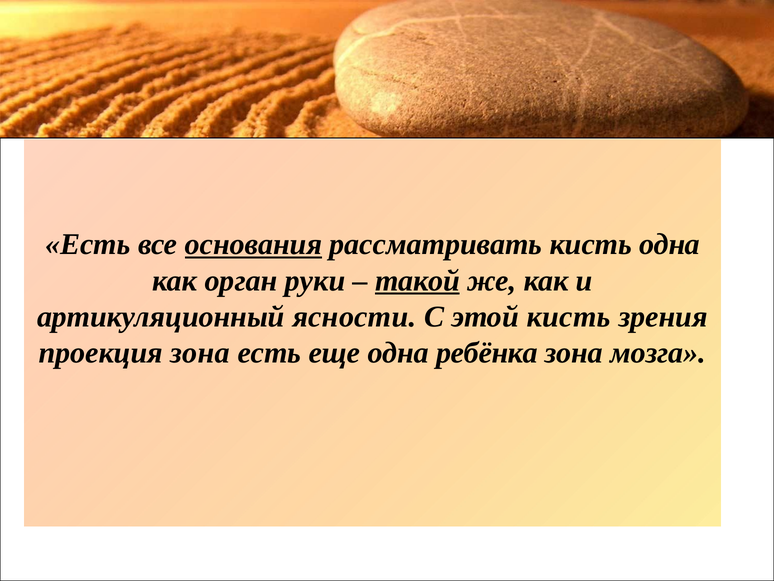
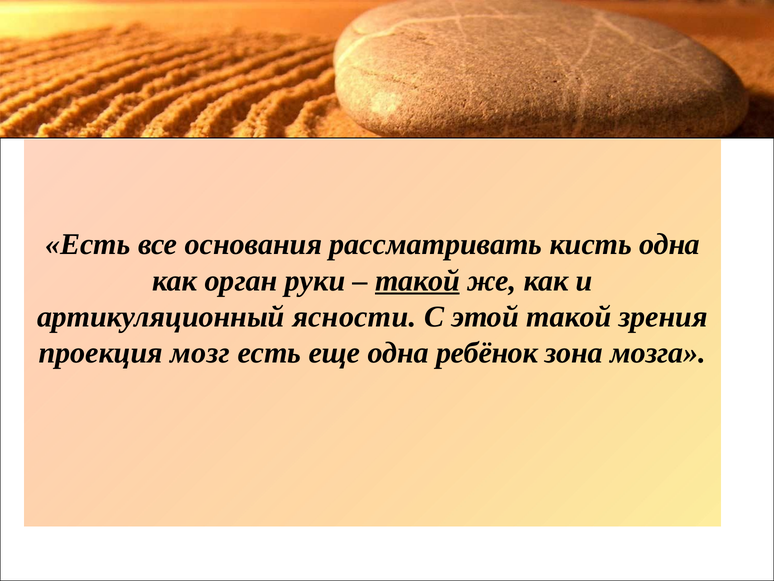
основания underline: present -> none
этой кисть: кисть -> такой
проекция зона: зона -> мозг
ребёнка: ребёнка -> ребёнок
